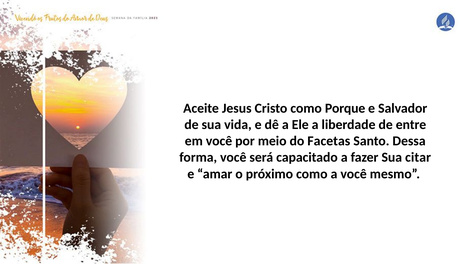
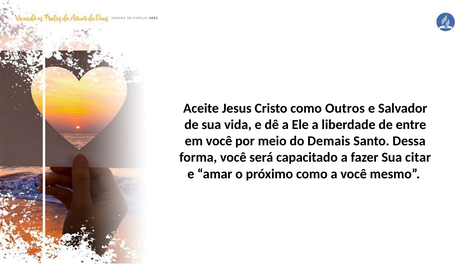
Porque: Porque -> Outros
Facetas: Facetas -> Demais
